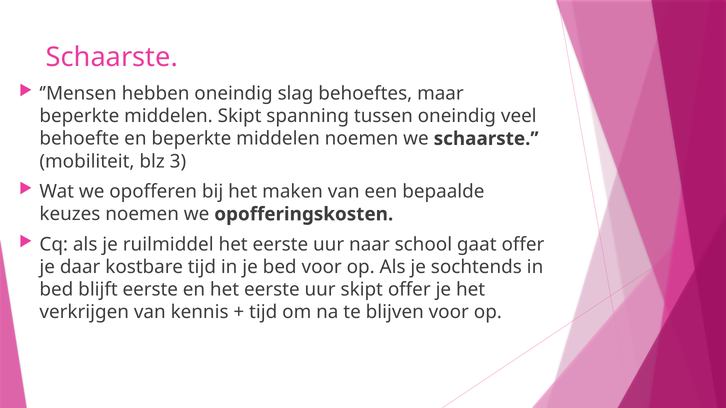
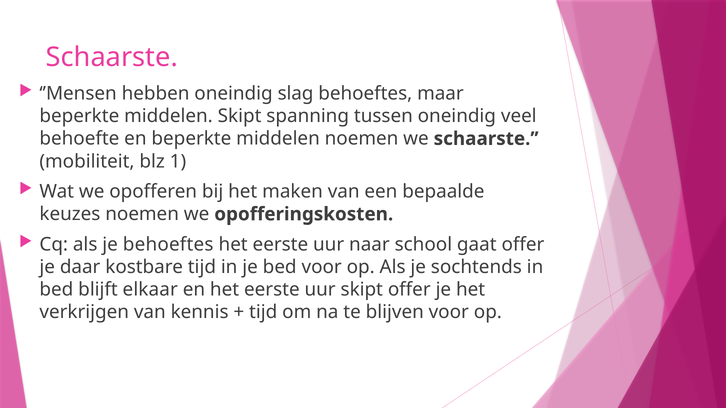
3: 3 -> 1
je ruilmiddel: ruilmiddel -> behoeftes
blijft eerste: eerste -> elkaar
